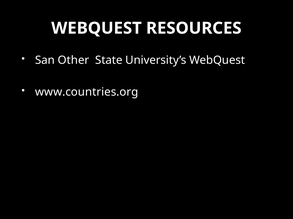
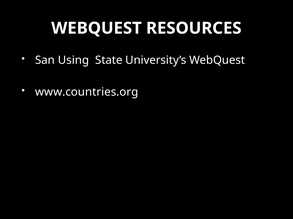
Other: Other -> Using
